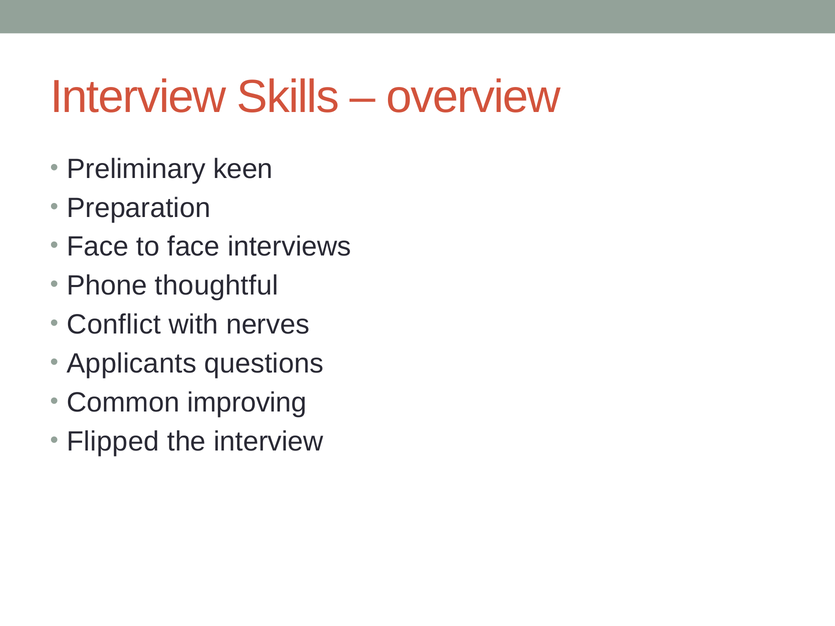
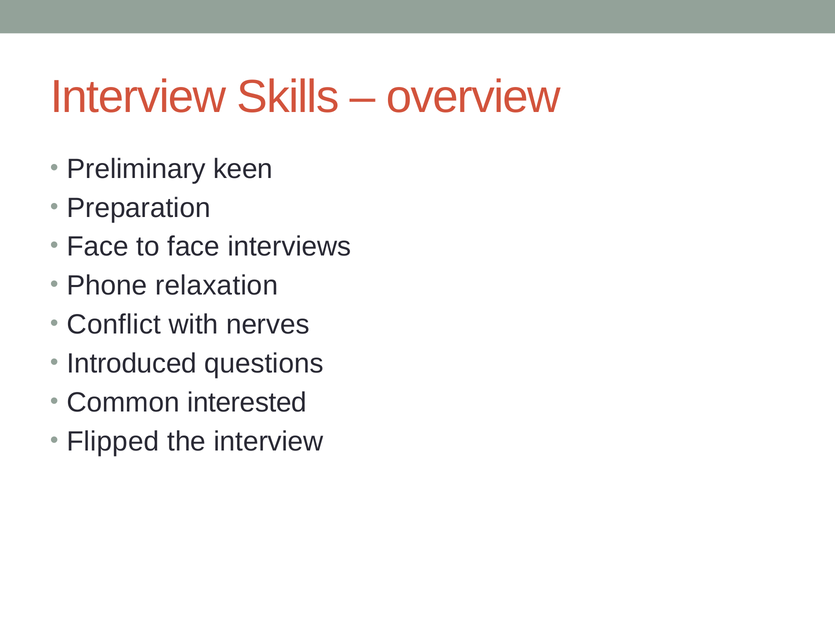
thoughtful: thoughtful -> relaxation
Applicants: Applicants -> Introduced
improving: improving -> interested
